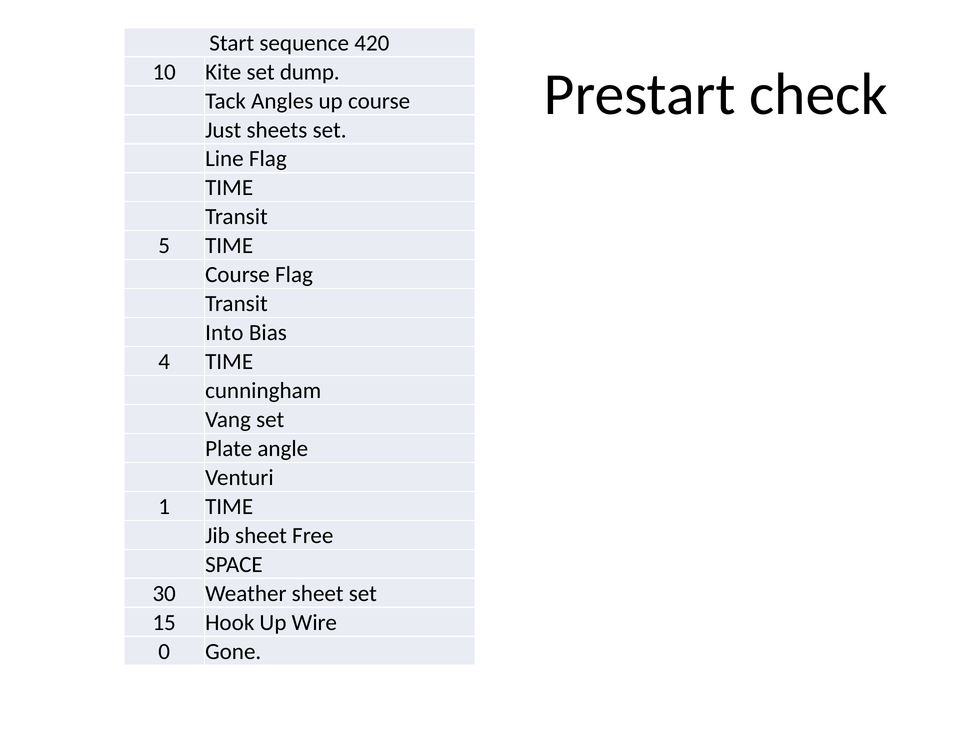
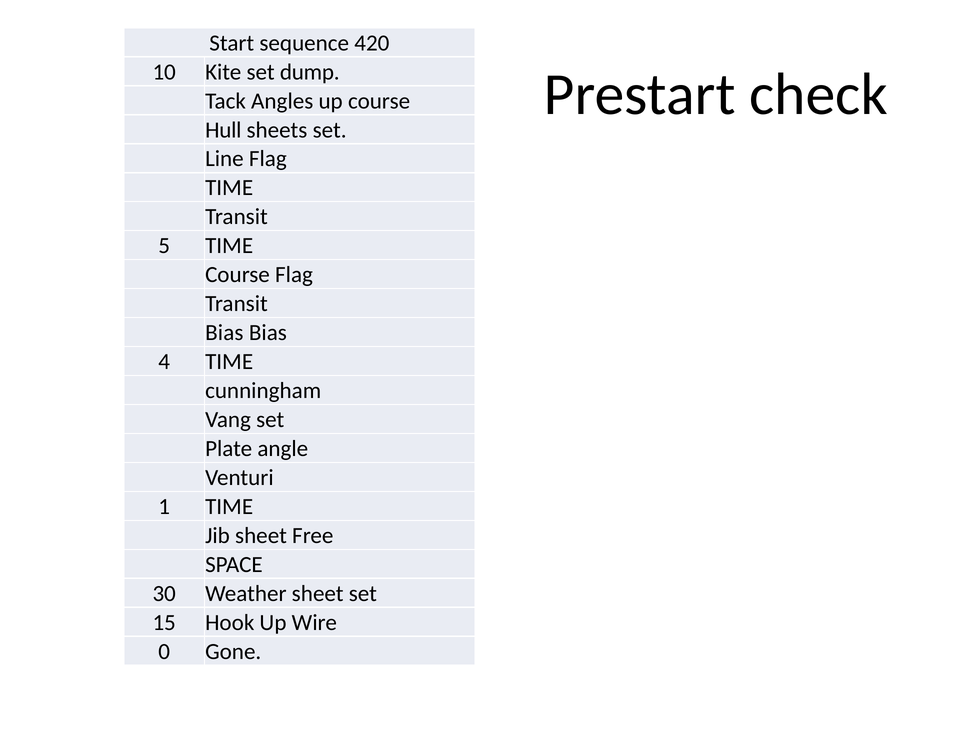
Just: Just -> Hull
Into at (224, 333): Into -> Bias
